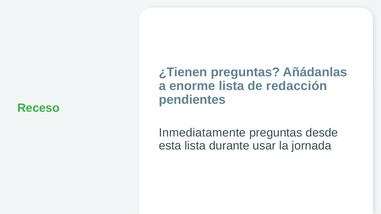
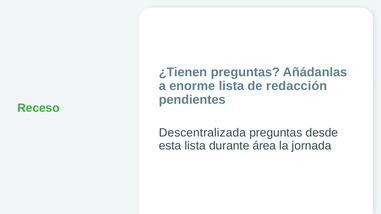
Inmediatamente: Inmediatamente -> Descentralizada
usar: usar -> área
